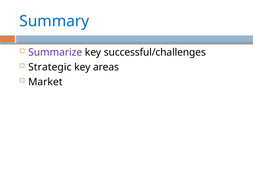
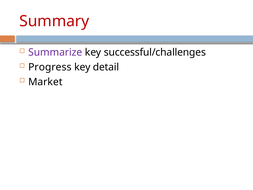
Summary colour: blue -> red
Strategic: Strategic -> Progress
areas: areas -> detail
